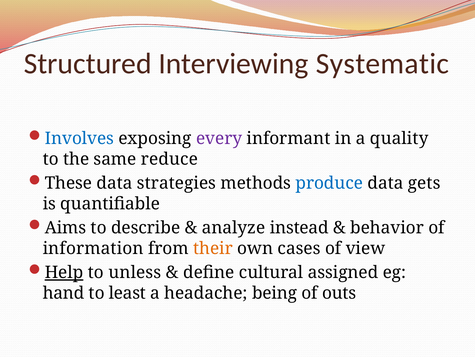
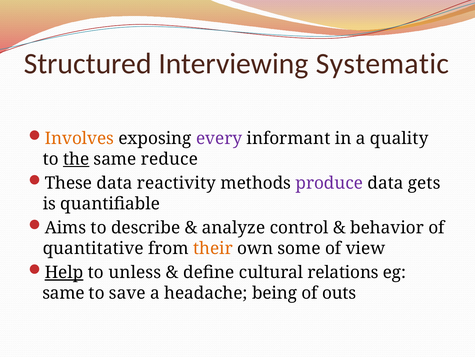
Involves colour: blue -> orange
the underline: none -> present
strategies: strategies -> reactivity
produce colour: blue -> purple
instead: instead -> control
information: information -> quantitative
cases: cases -> some
assigned: assigned -> relations
hand at (64, 293): hand -> same
least: least -> save
